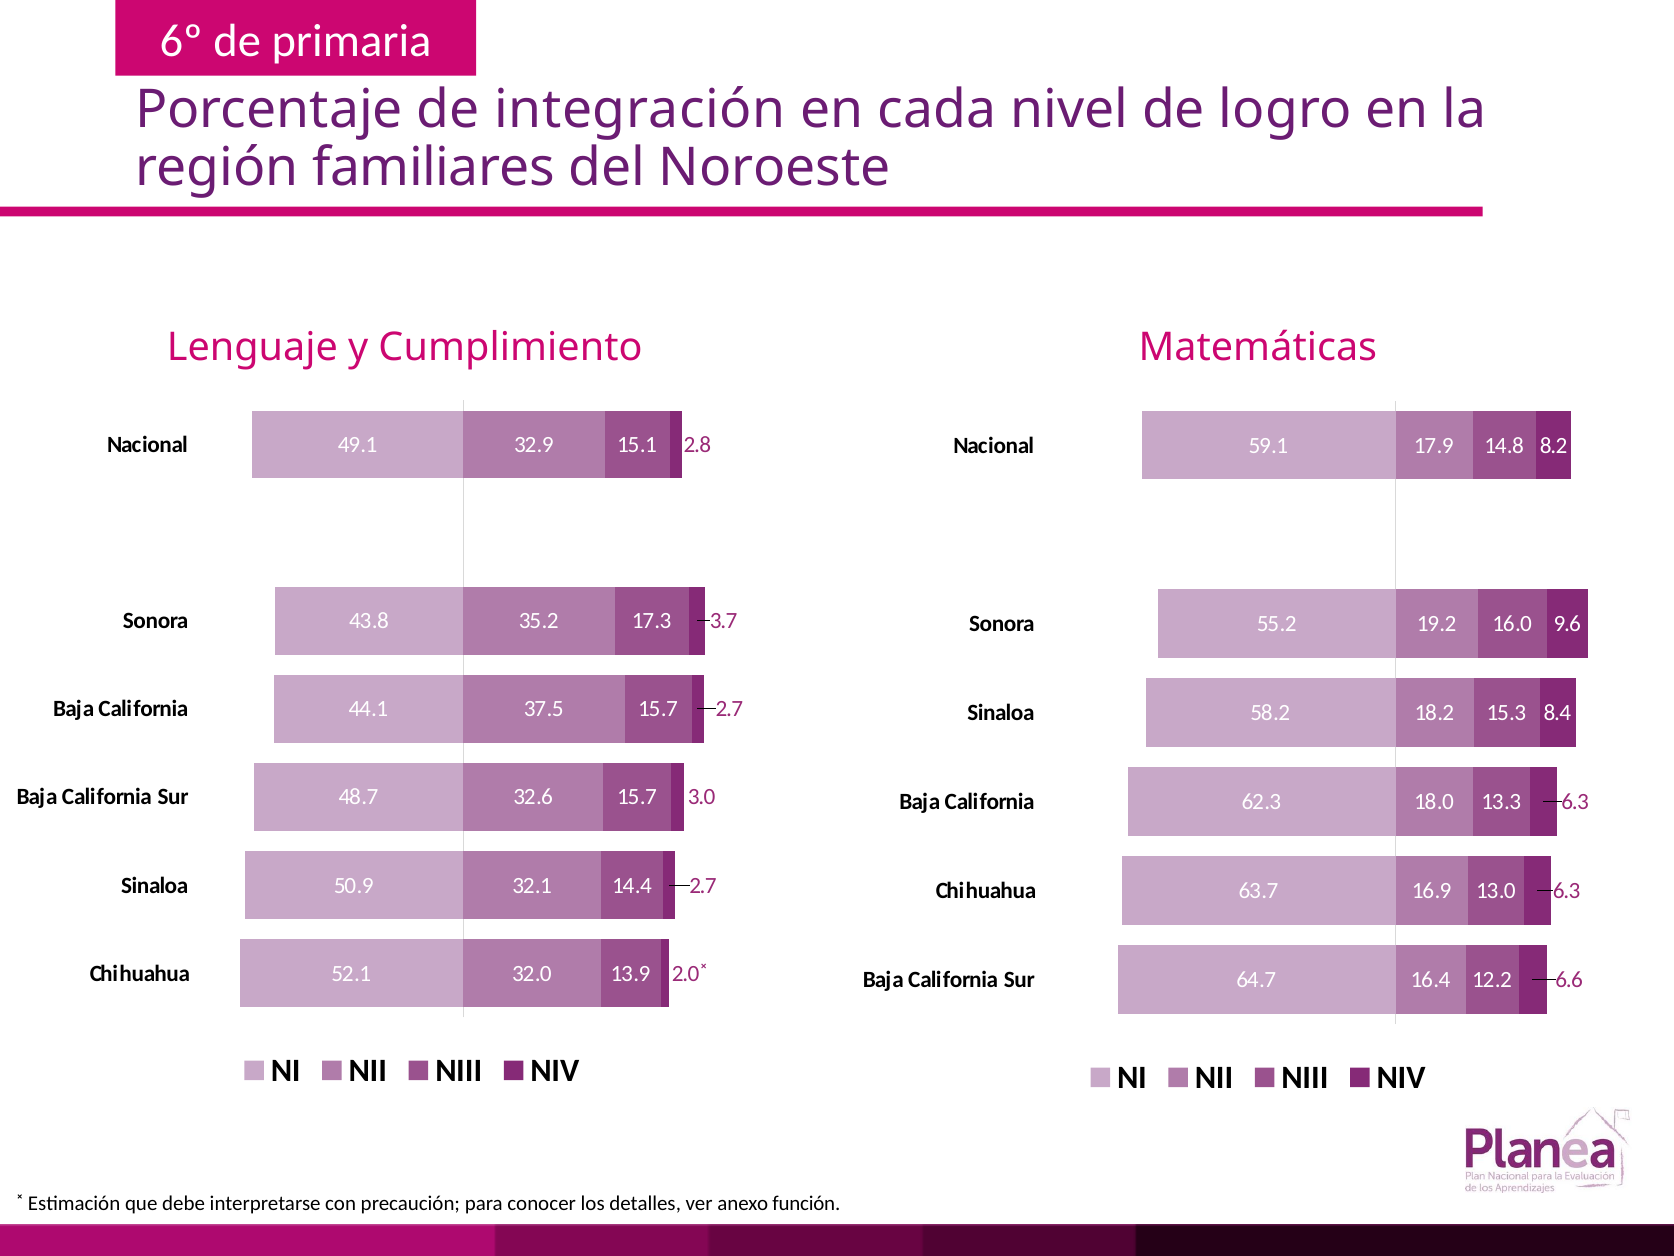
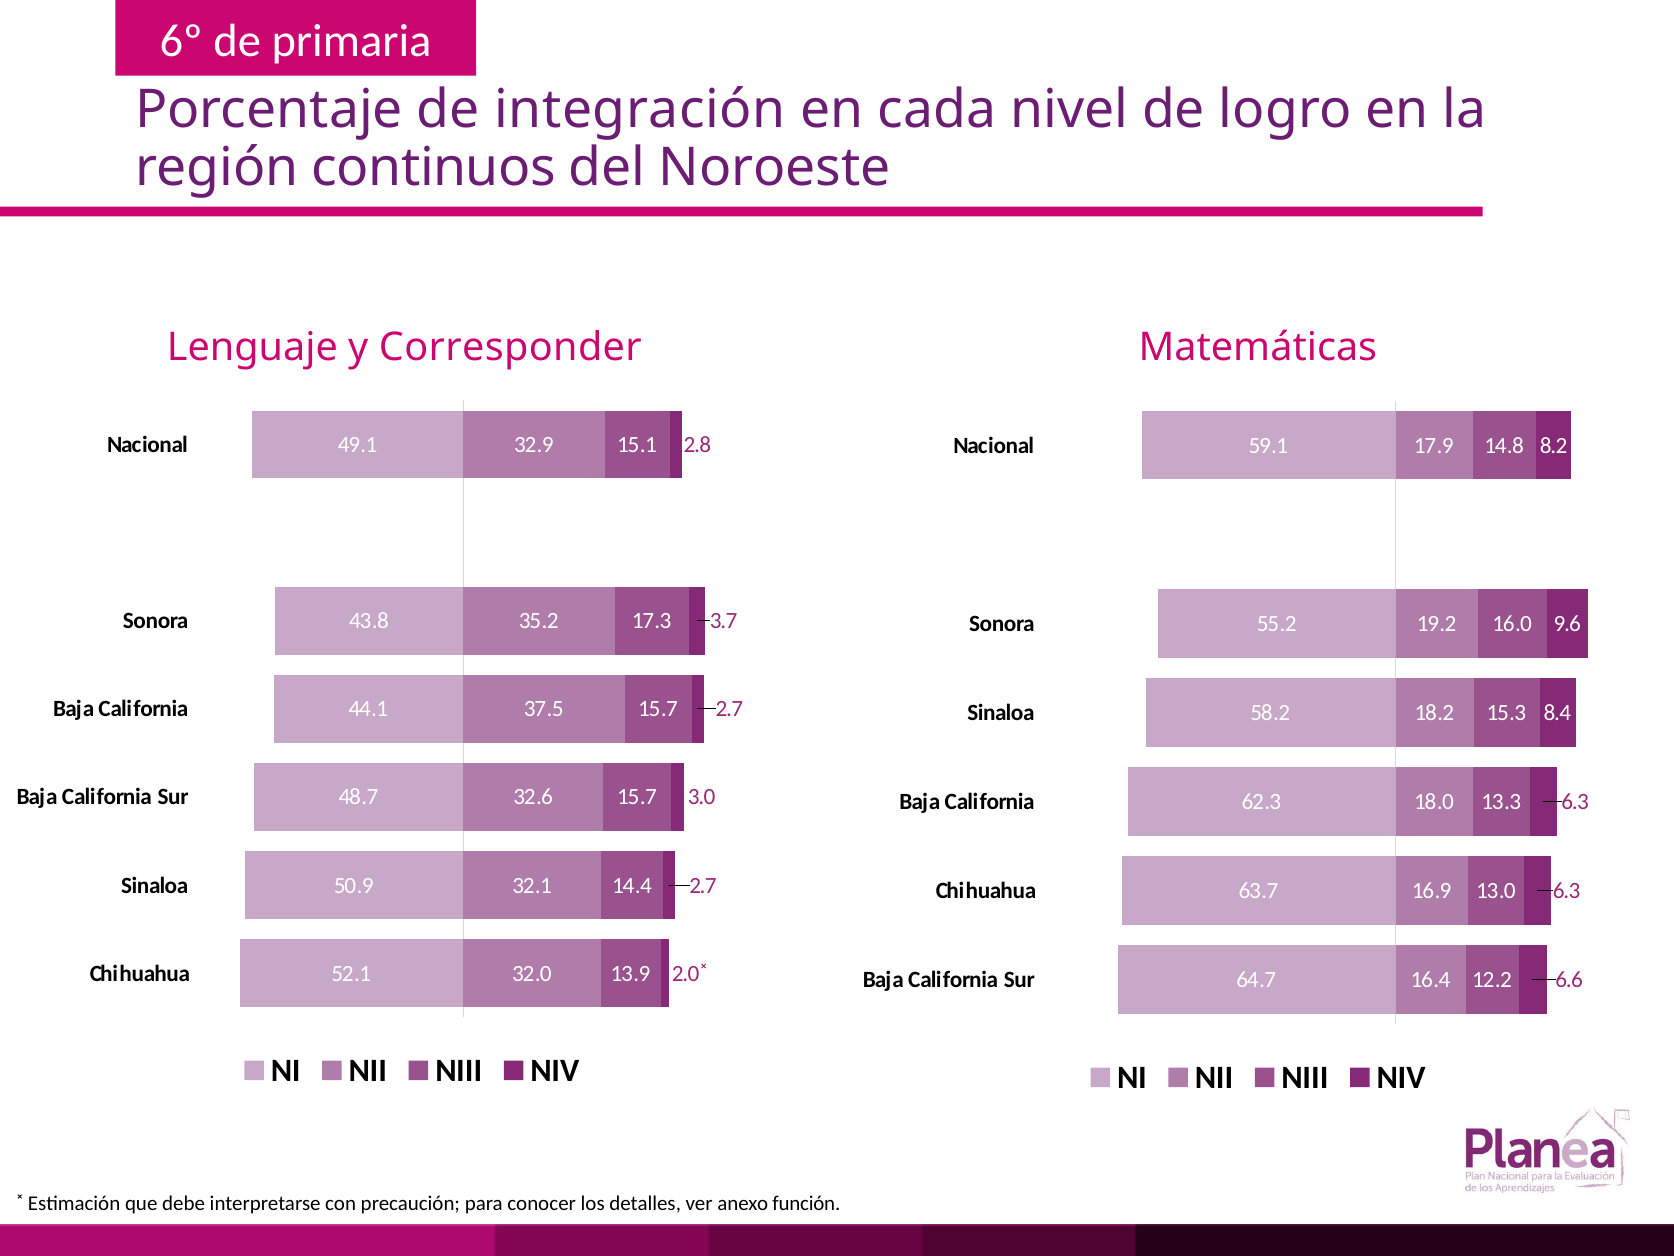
familiares: familiares -> continuos
Cumplimiento: Cumplimiento -> Corresponder
